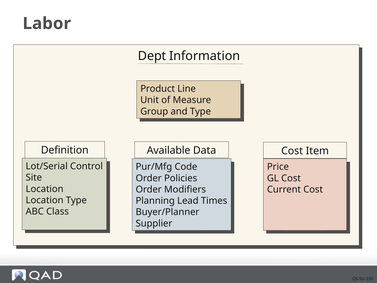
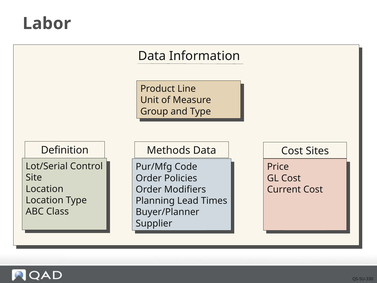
Dept at (152, 56): Dept -> Data
Available: Available -> Methods
Item: Item -> Sites
